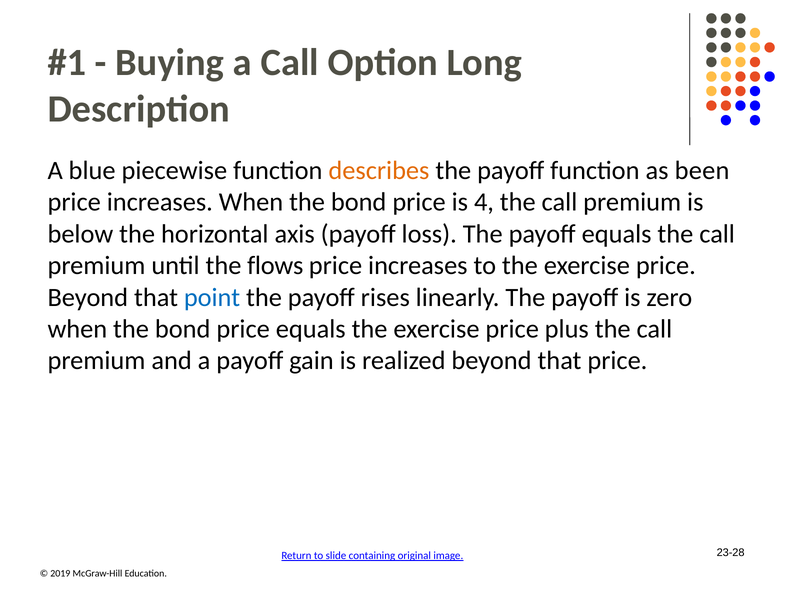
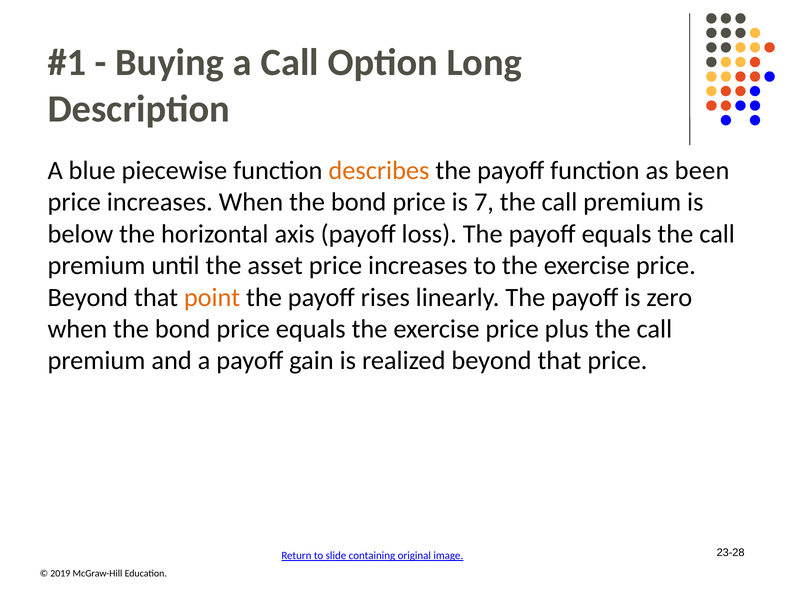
4: 4 -> 7
flows: flows -> asset
point colour: blue -> orange
